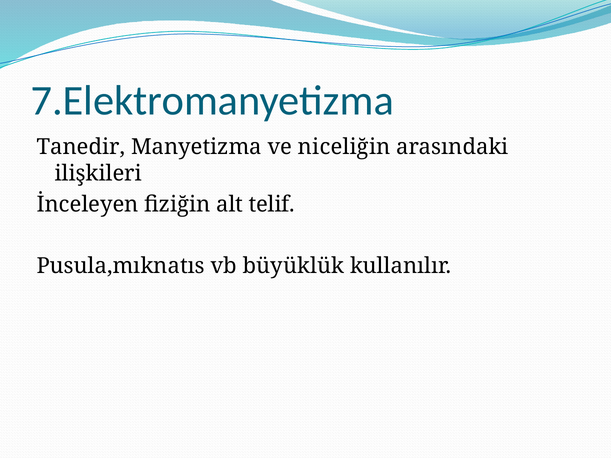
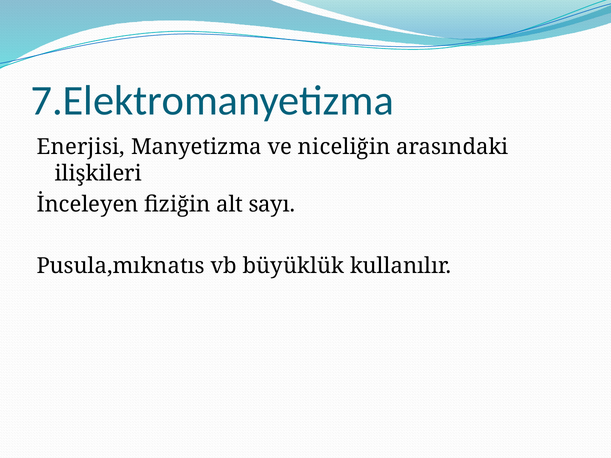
Tanedir: Tanedir -> Enerjisi
telif: telif -> sayı
